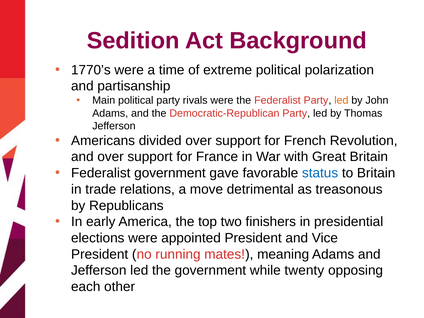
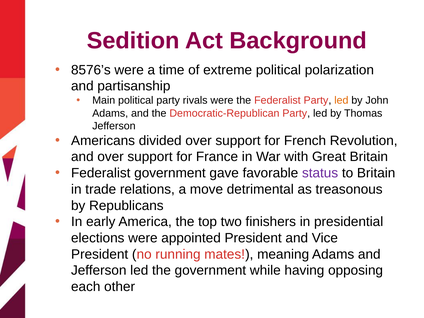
1770’s: 1770’s -> 8576’s
status colour: blue -> purple
twenty: twenty -> having
